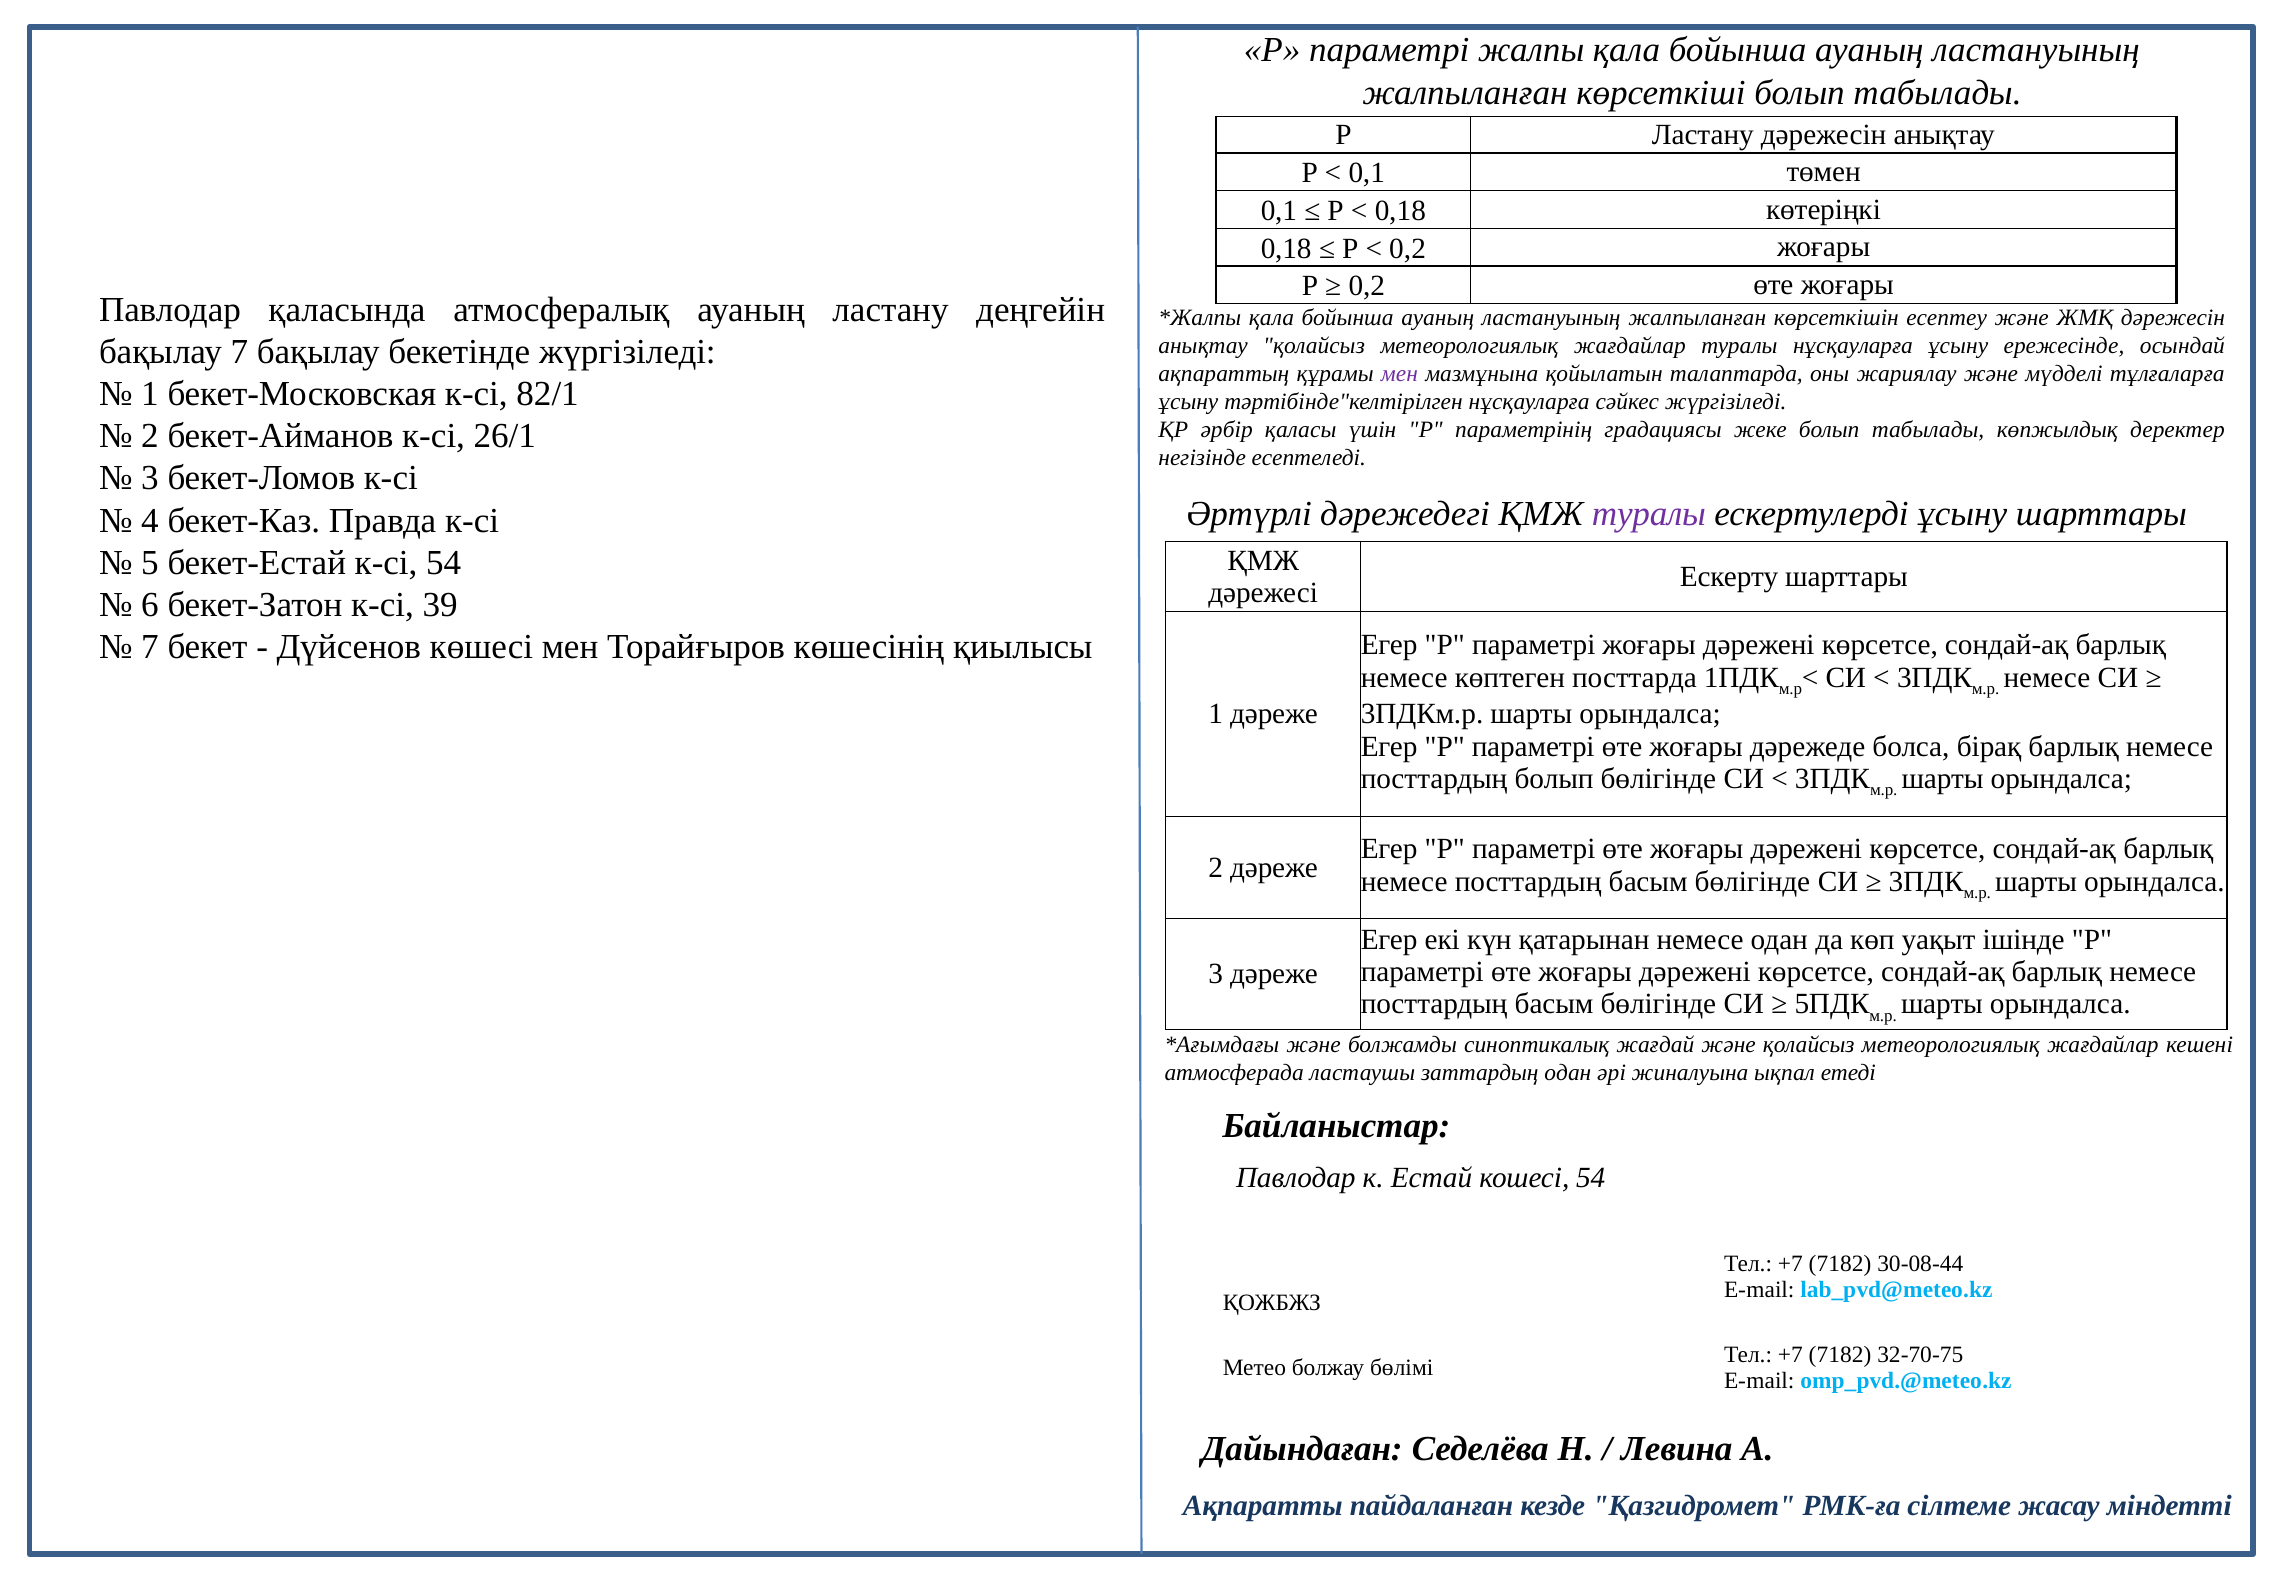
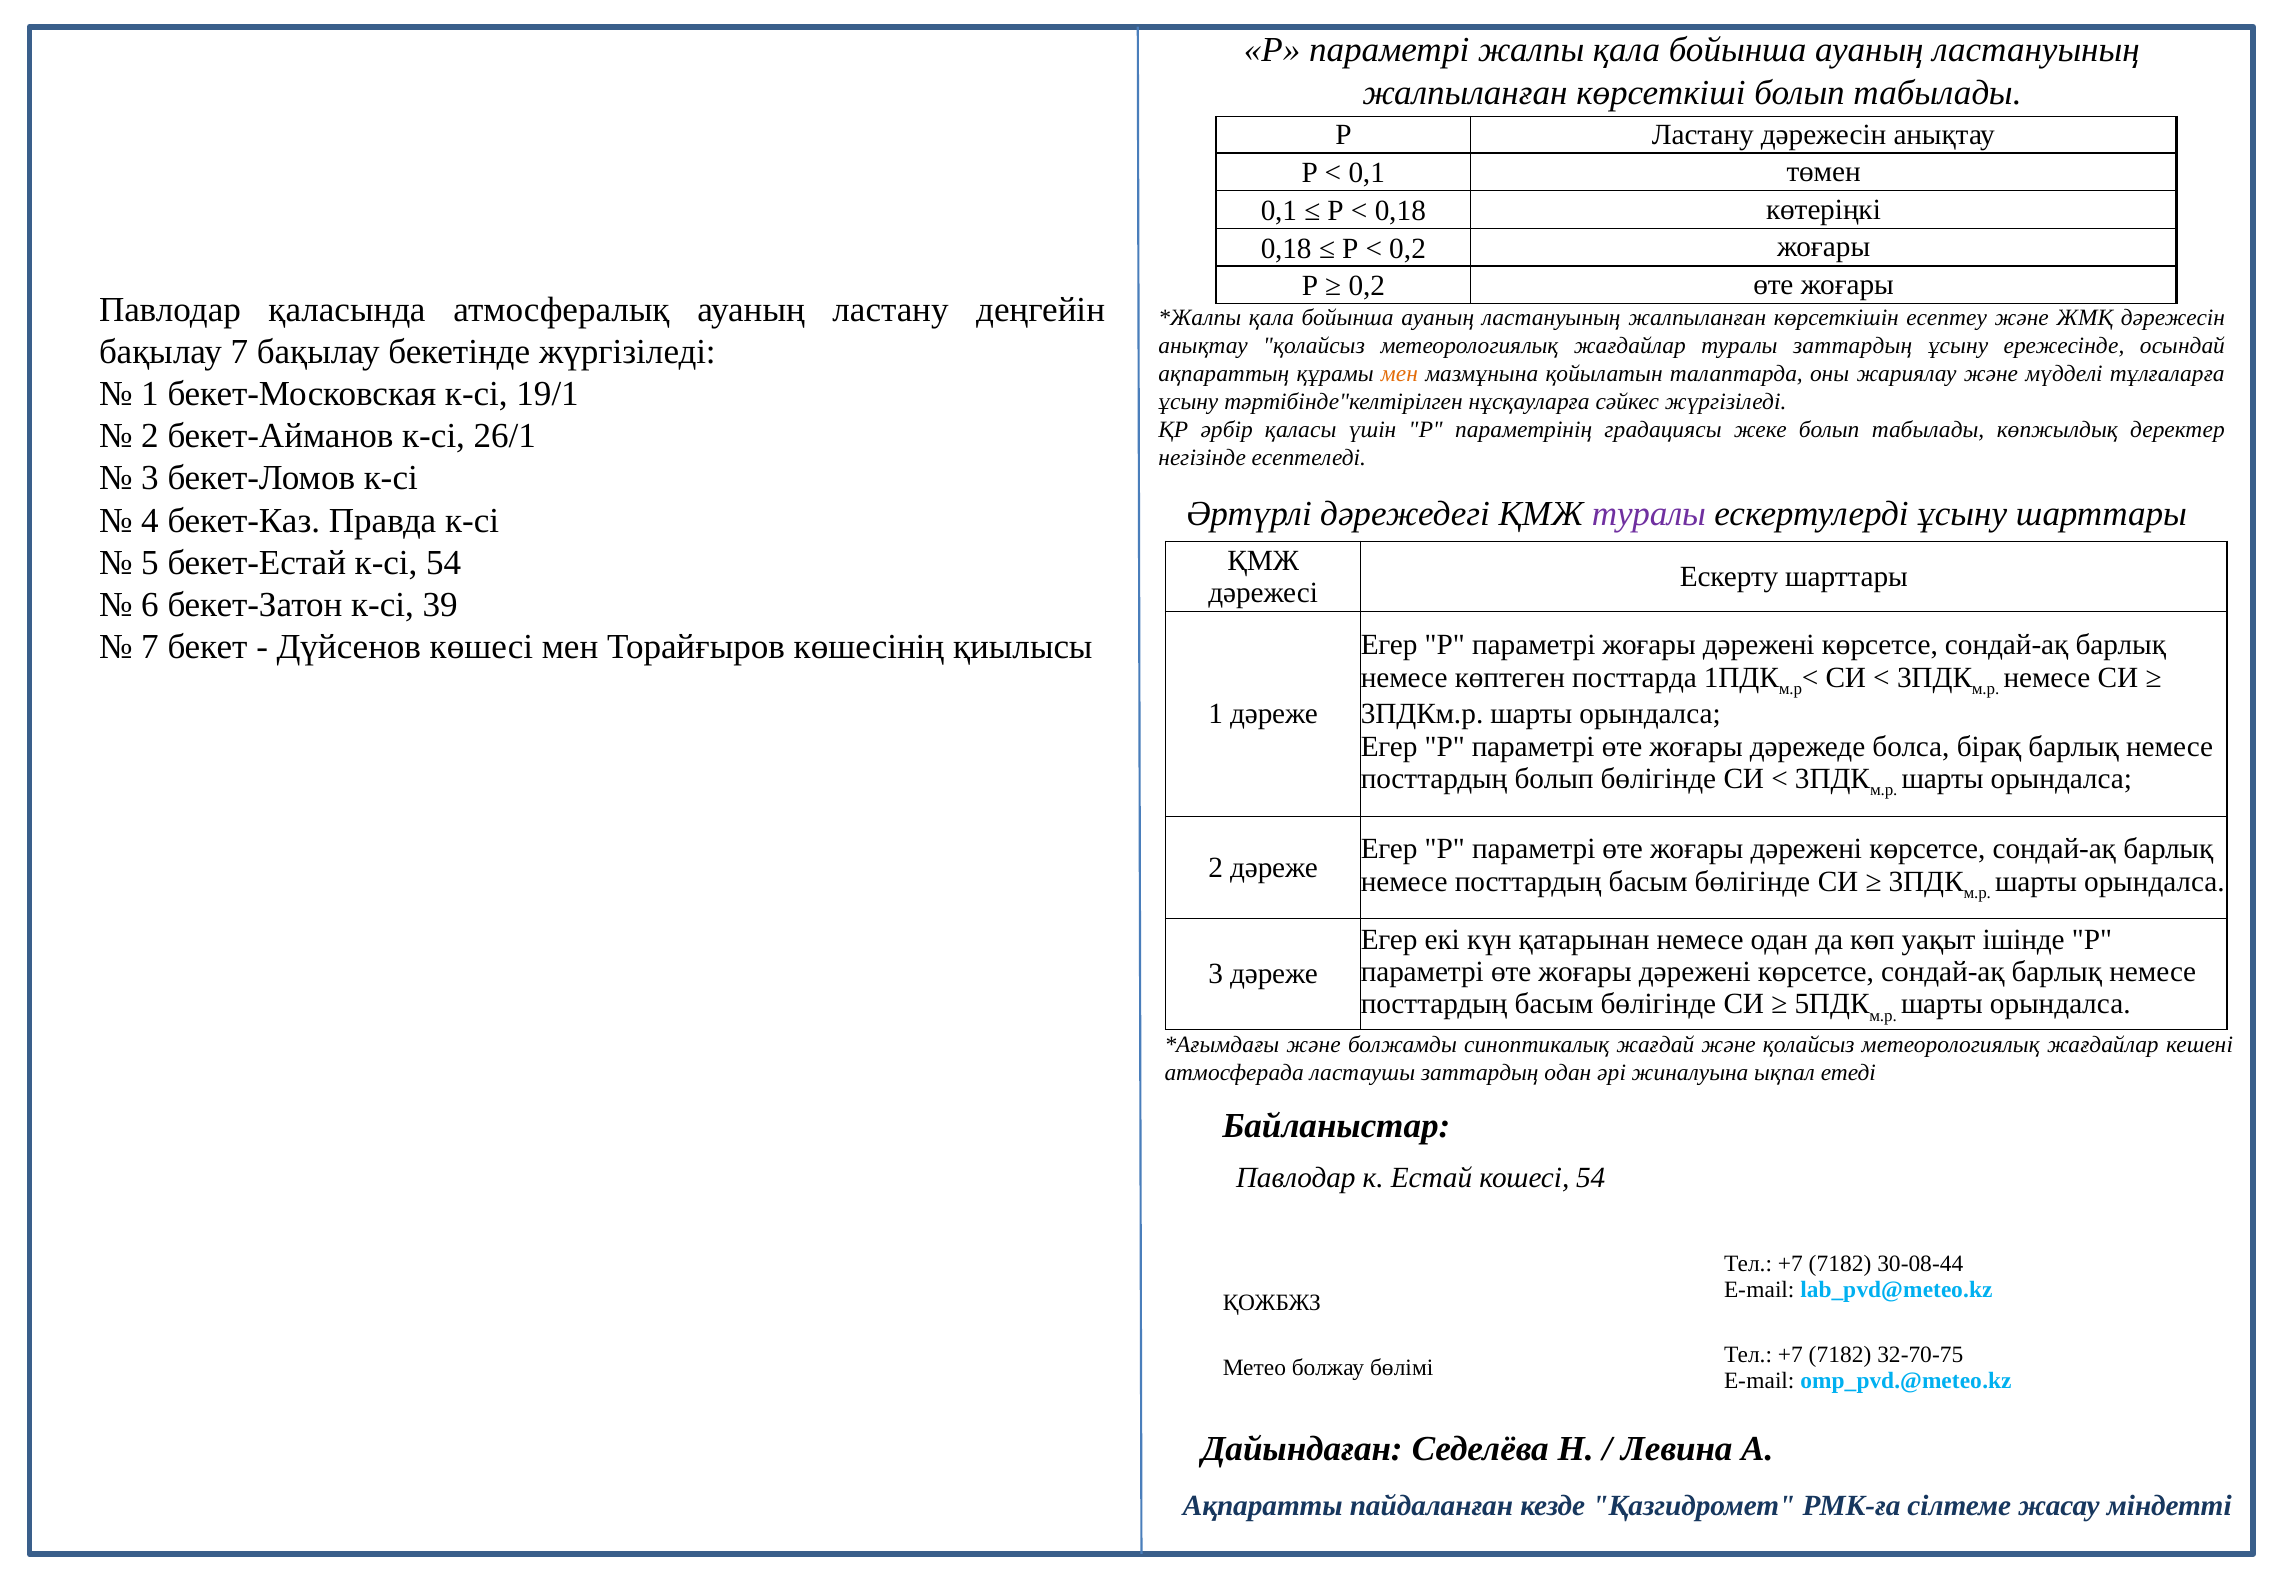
туралы нұсқауларға: нұсқауларға -> заттардың
мен at (1399, 374) colour: purple -> orange
82/1: 82/1 -> 19/1
